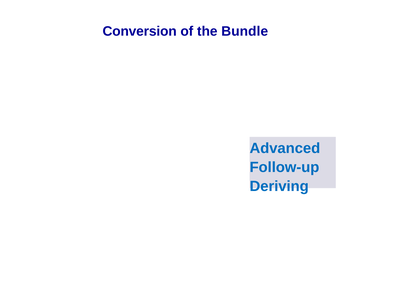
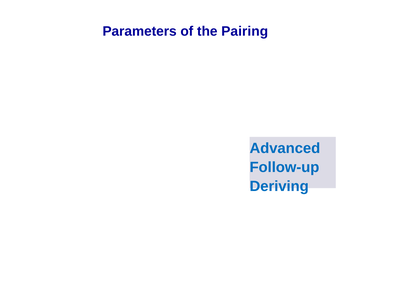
Conversion: Conversion -> Parameters
Bundle: Bundle -> Pairing
